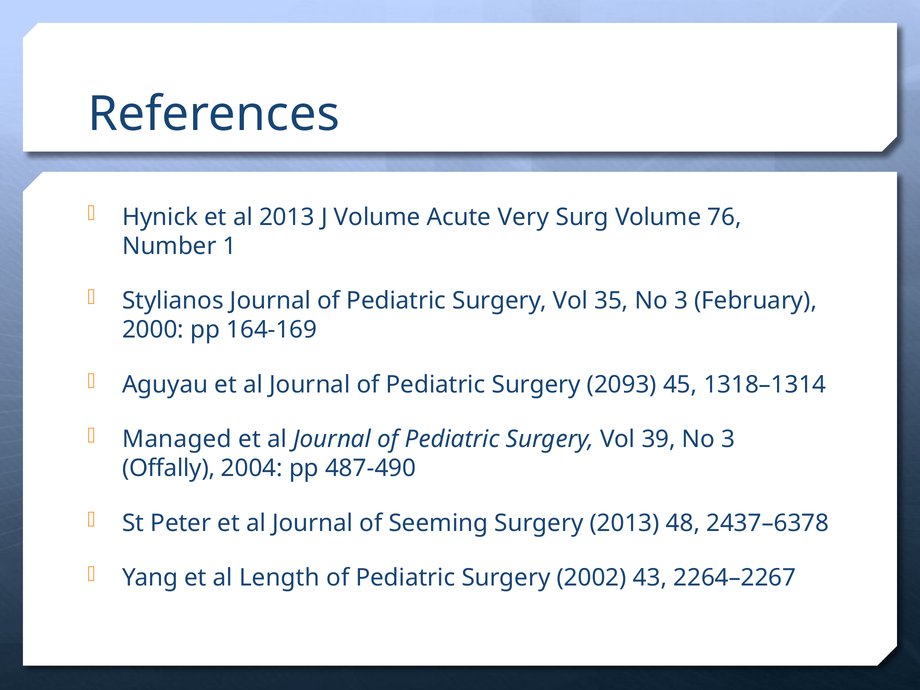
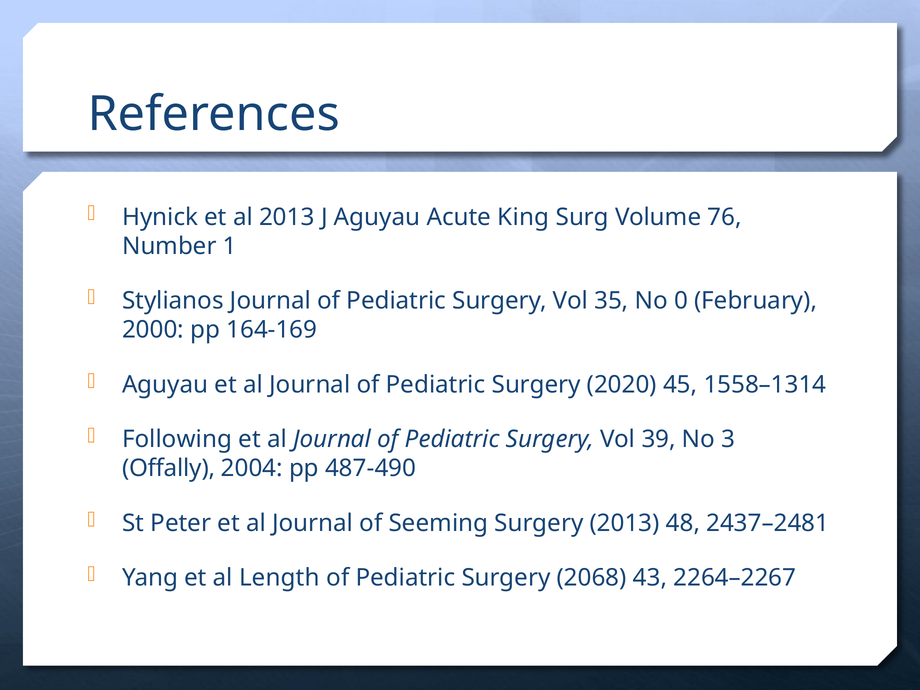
J Volume: Volume -> Aguyau
Very: Very -> King
35 No 3: 3 -> 0
2093: 2093 -> 2020
1318–1314: 1318–1314 -> 1558–1314
Managed: Managed -> Following
2437–6378: 2437–6378 -> 2437–2481
2002: 2002 -> 2068
